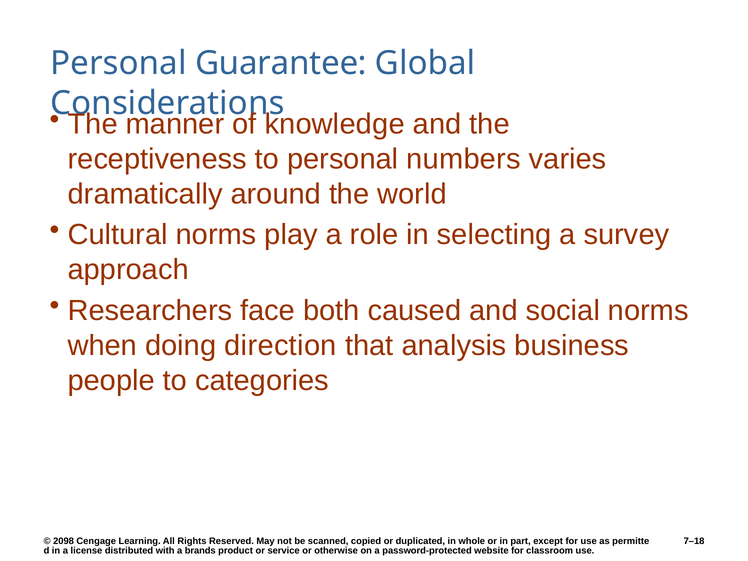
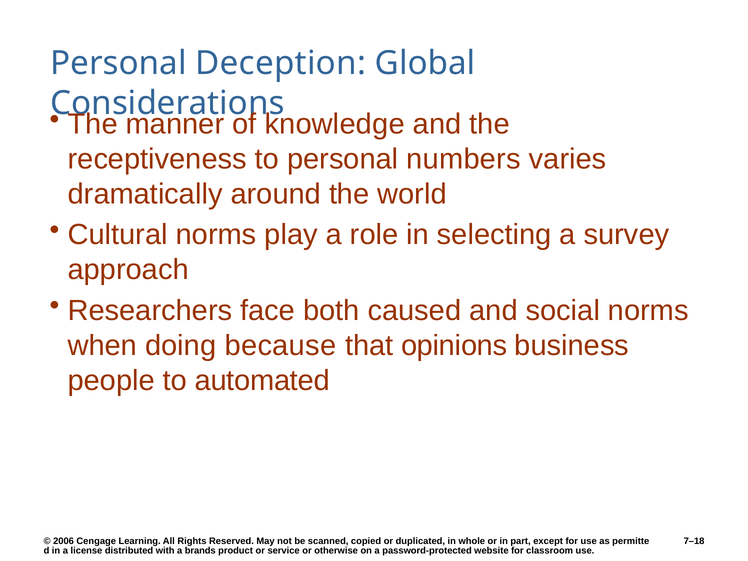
Guarantee: Guarantee -> Deception
direction: direction -> because
analysis: analysis -> opinions
categories: categories -> automated
2098: 2098 -> 2006
